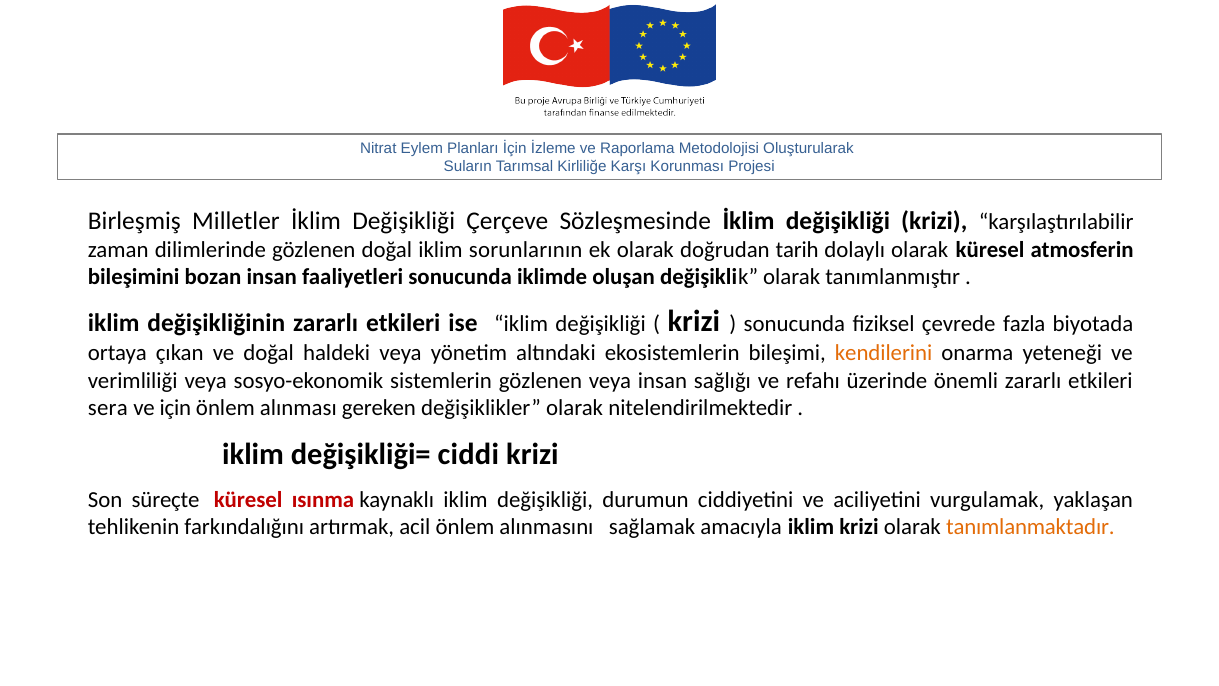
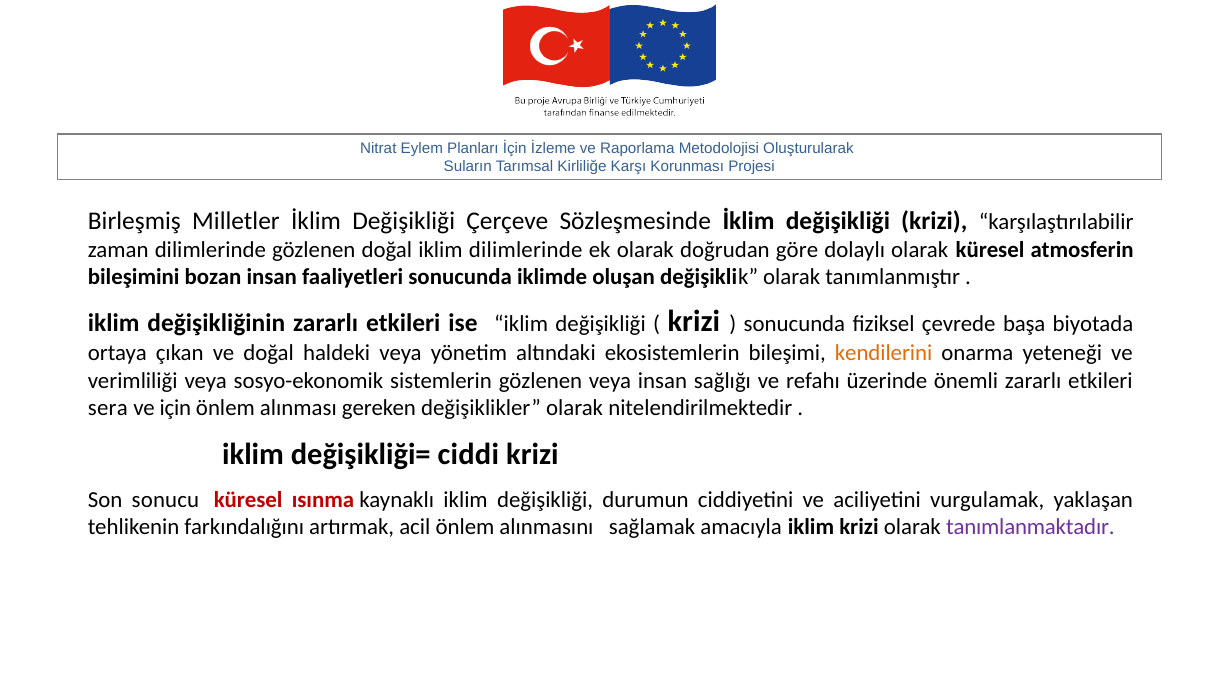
iklim sorunlarının: sorunlarının -> dilimlerinde
tarih: tarih -> göre
fazla: fazla -> başa
süreçte: süreçte -> sonucu
tanımlanmaktadır colour: orange -> purple
